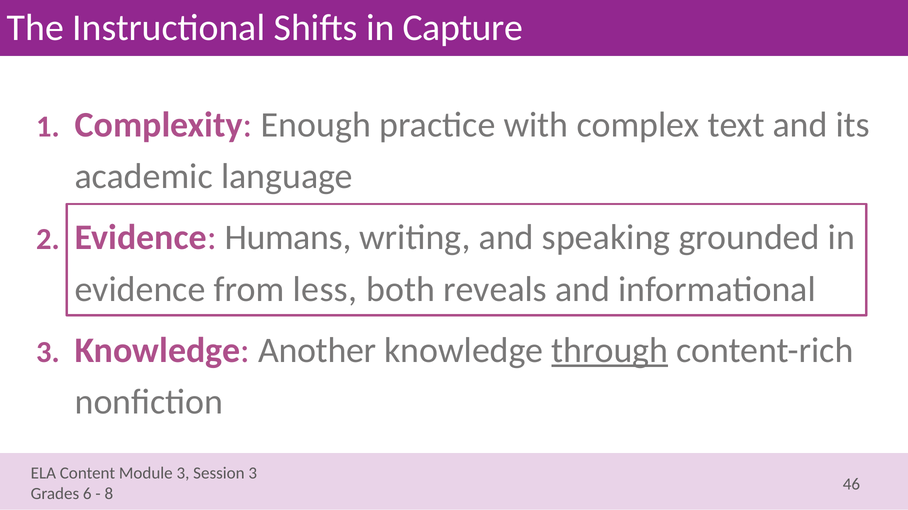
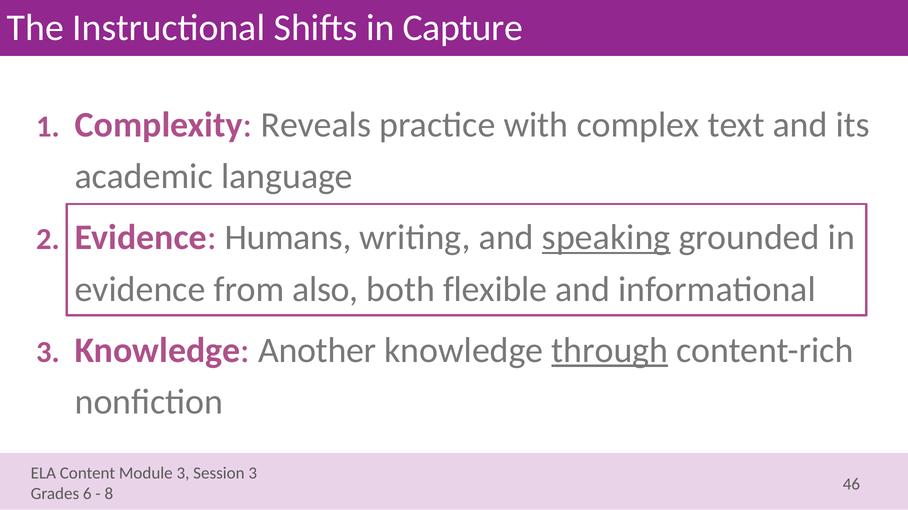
Enough: Enough -> Reveals
speaking underline: none -> present
less: less -> also
reveals: reveals -> flexible
